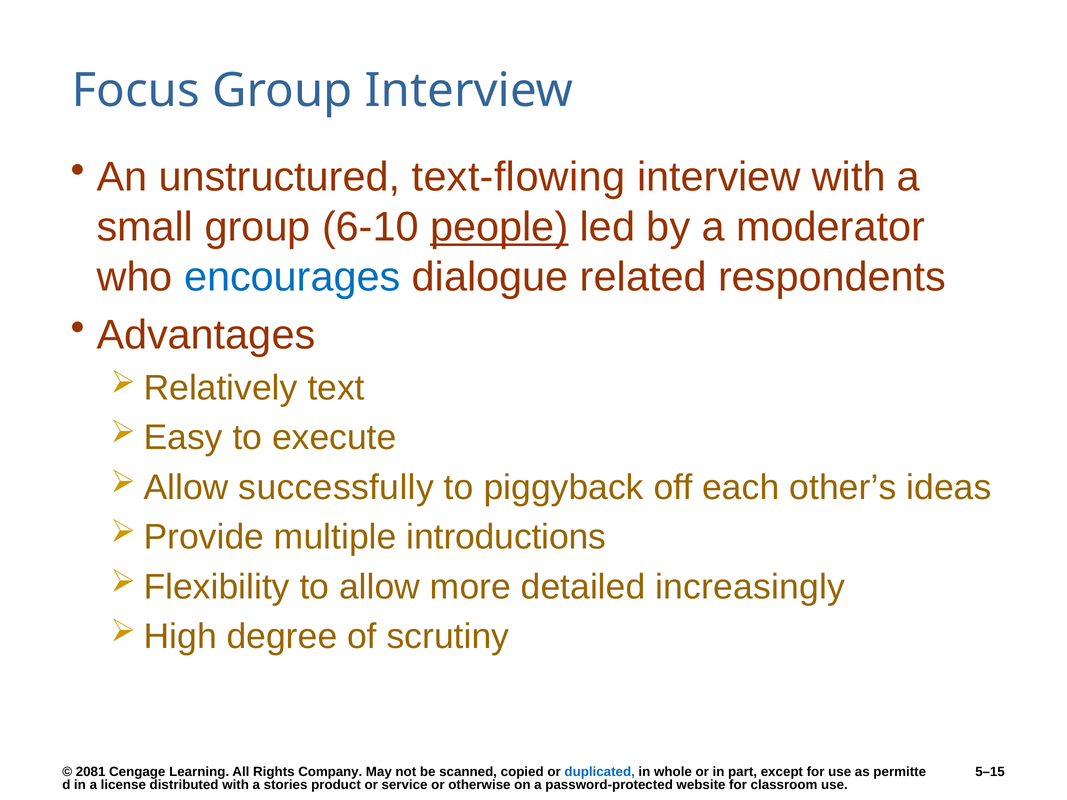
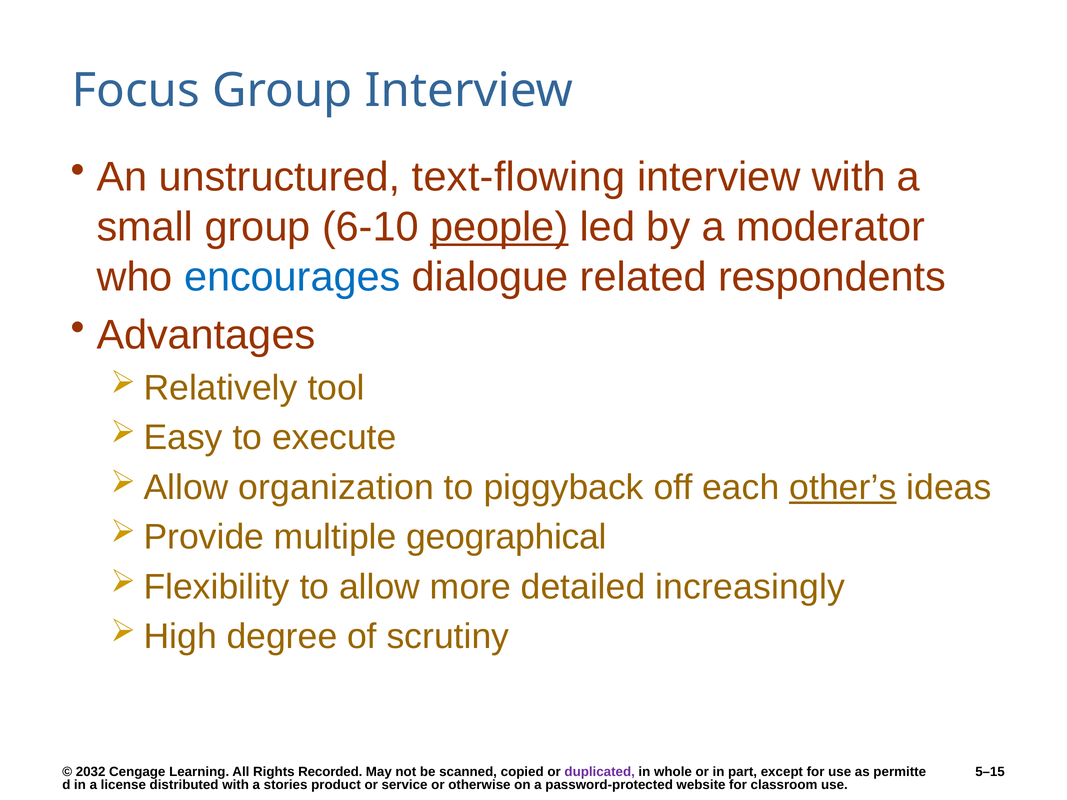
text: text -> tool
successfully: successfully -> organization
other’s underline: none -> present
introductions: introductions -> geographical
2081: 2081 -> 2032
Company: Company -> Recorded
duplicated colour: blue -> purple
